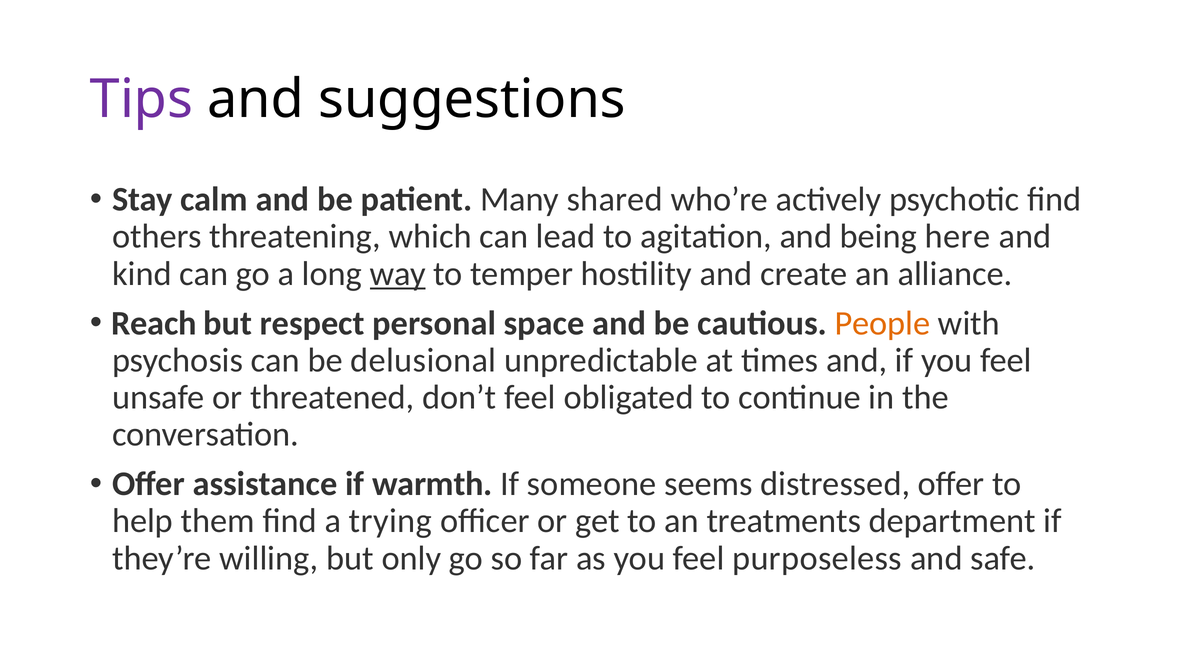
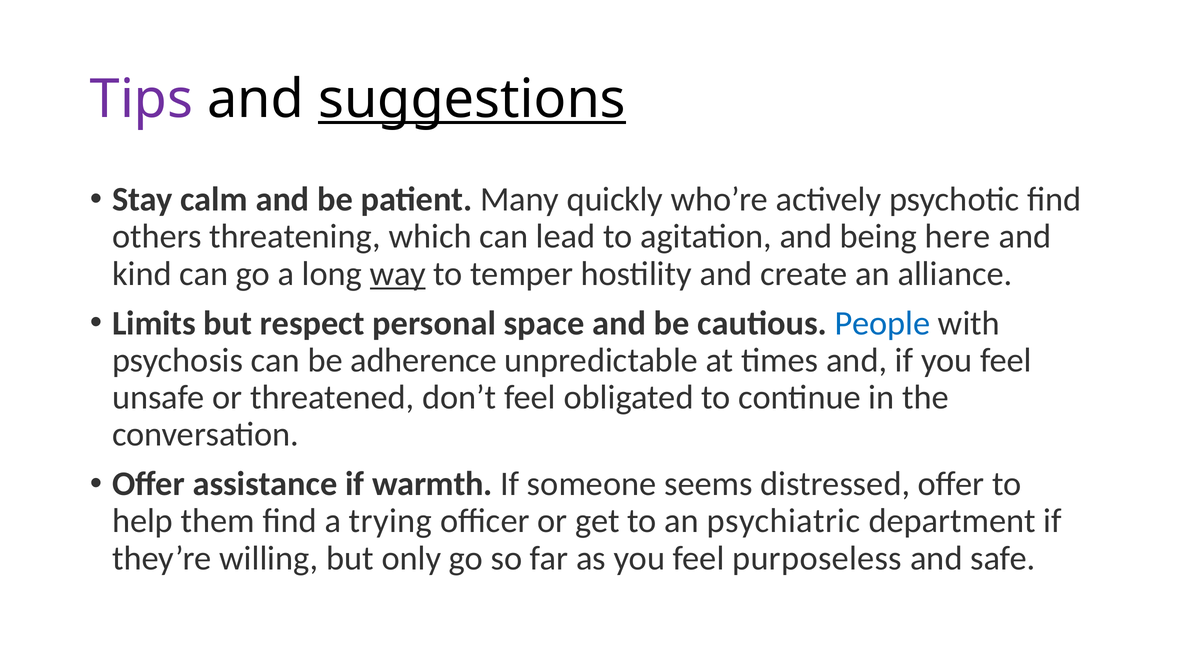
suggestions underline: none -> present
shared: shared -> quickly
Reach: Reach -> Limits
People colour: orange -> blue
delusional: delusional -> adherence
treatments: treatments -> psychiatric
